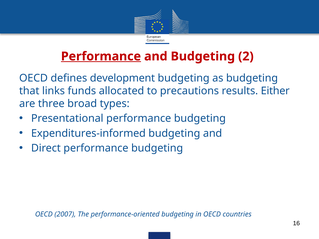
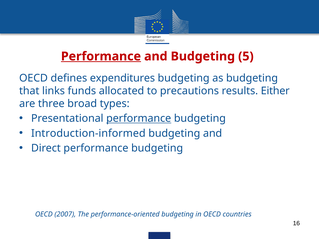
2: 2 -> 5
development: development -> expenditures
performance at (139, 119) underline: none -> present
Expenditures-informed: Expenditures-informed -> Introduction-informed
